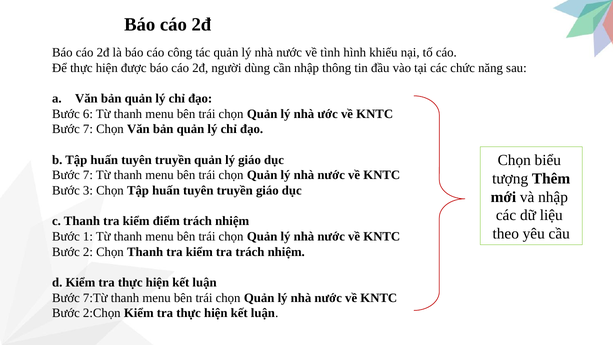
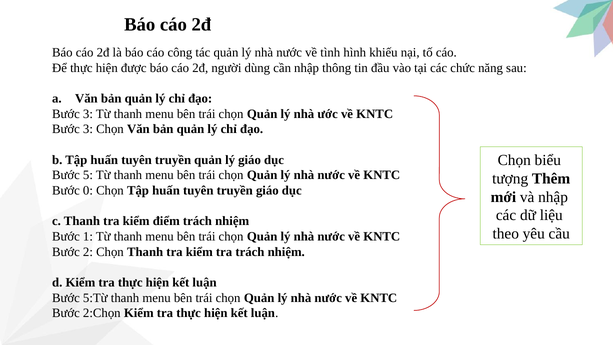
6 at (88, 114): 6 -> 3
7 at (88, 129): 7 -> 3
7 at (88, 175): 7 -> 5
3: 3 -> 0
7:Từ: 7:Từ -> 5:Từ
